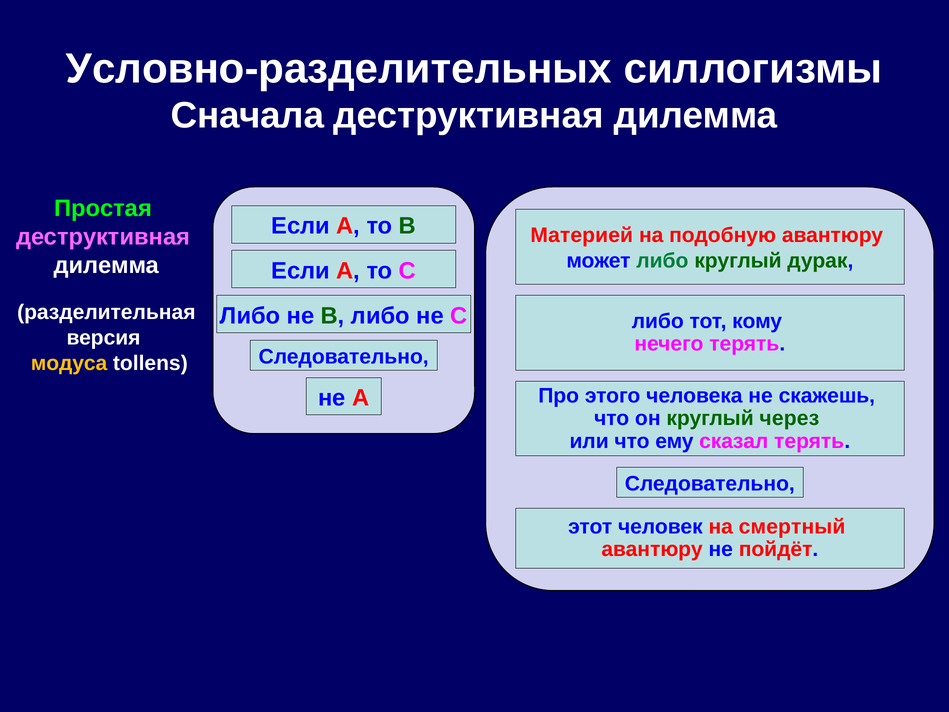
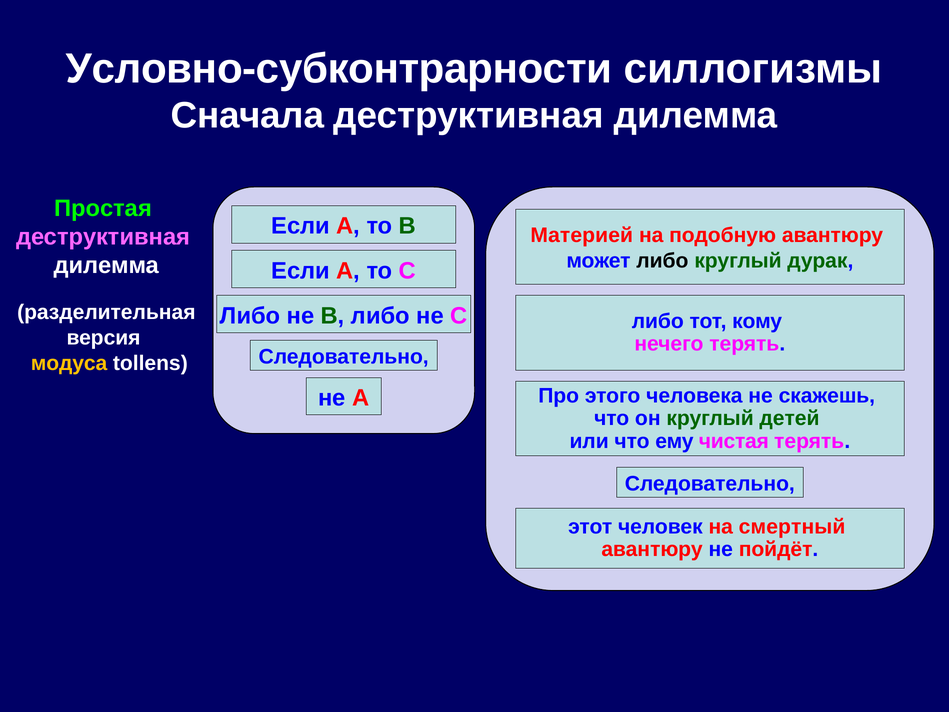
Условно-разделительных: Условно-разделительных -> Условно-субконтрарности
либо at (662, 261) colour: green -> black
через: через -> детей
сказал: сказал -> чистая
